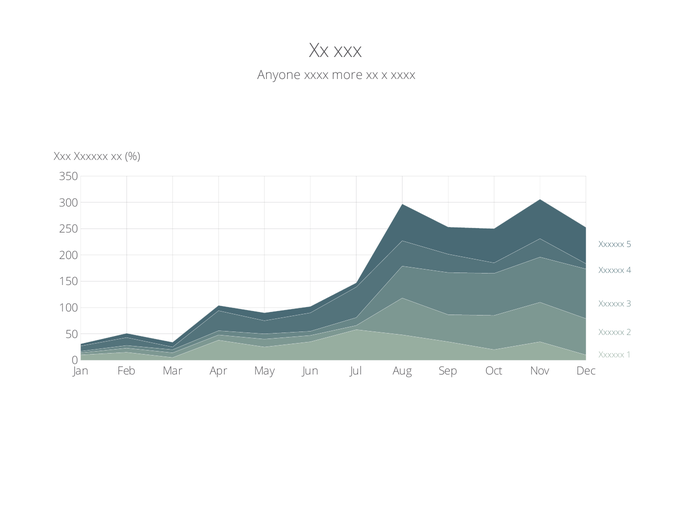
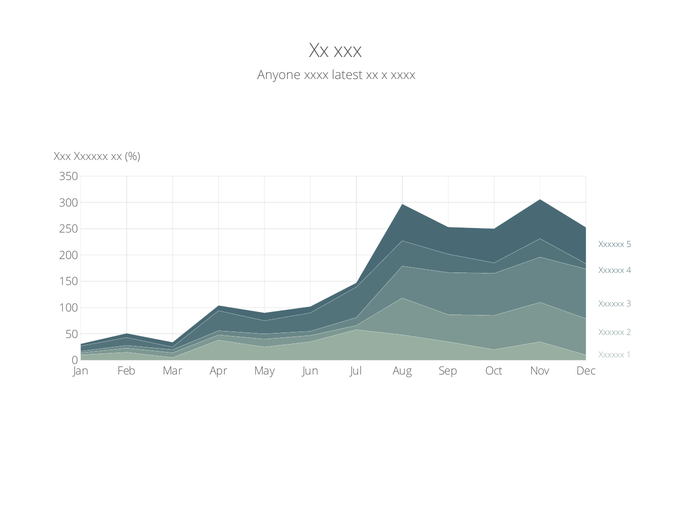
more: more -> latest
